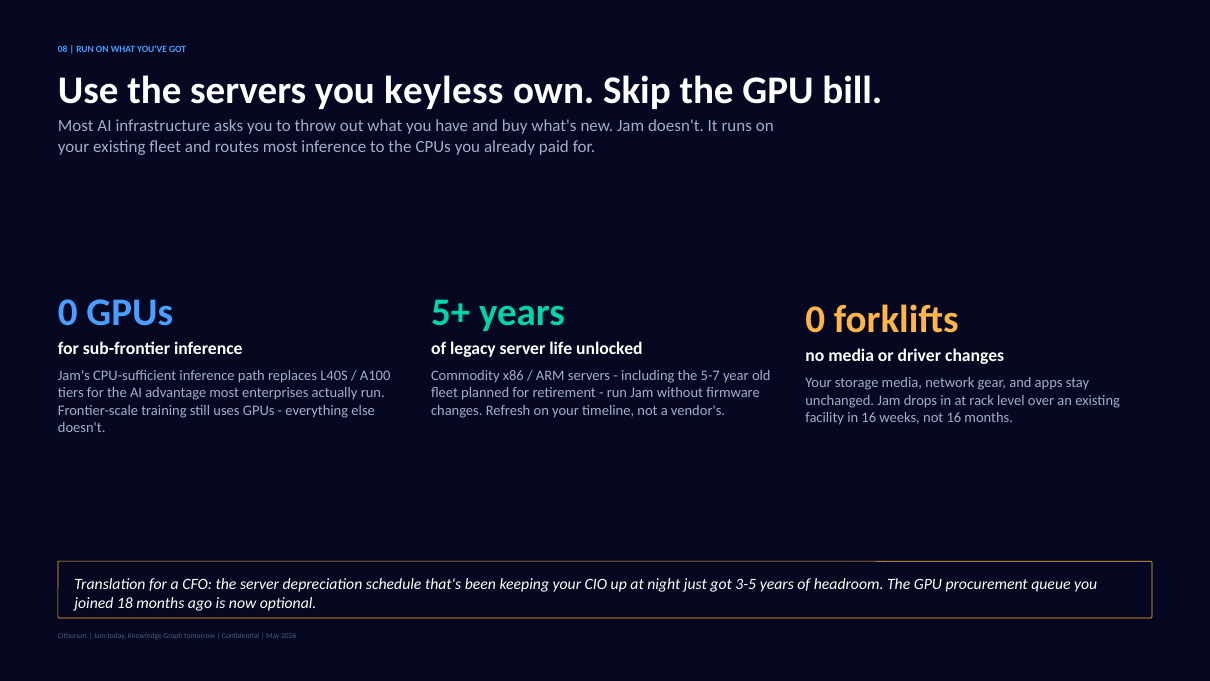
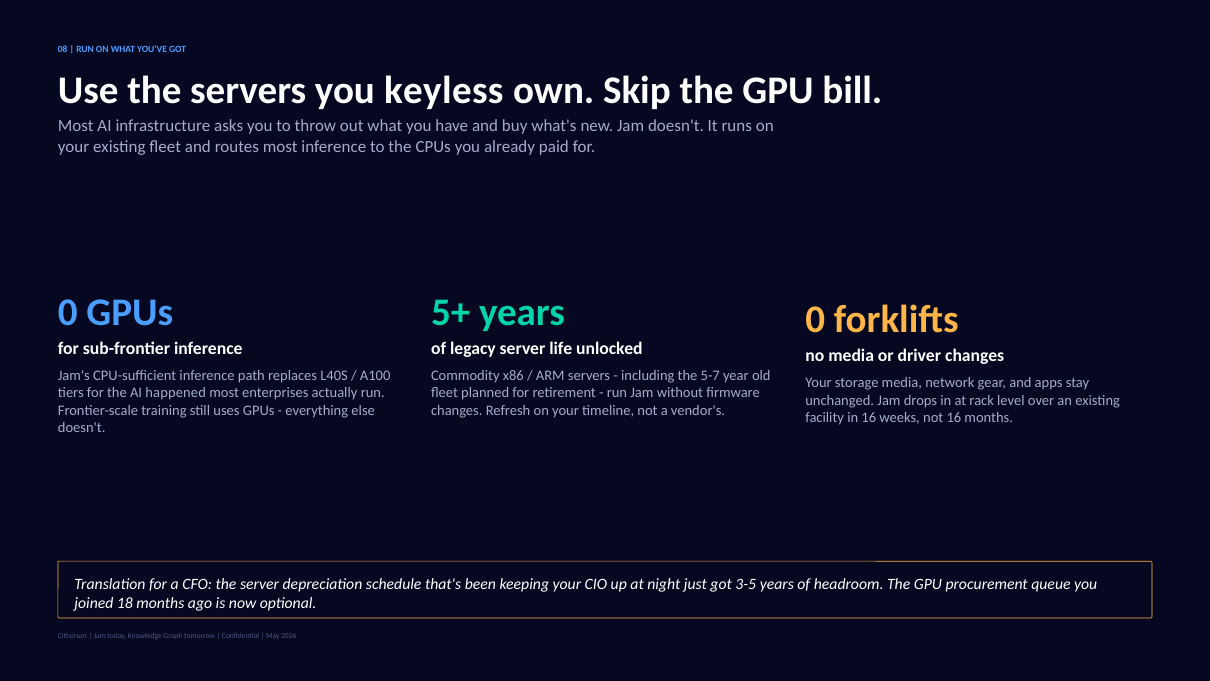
advantage: advantage -> happened
